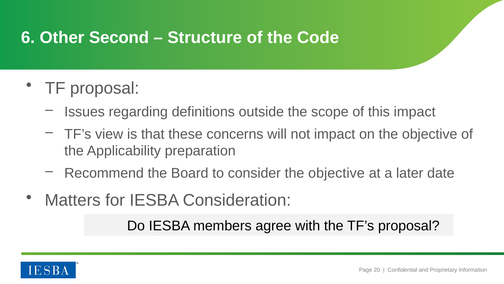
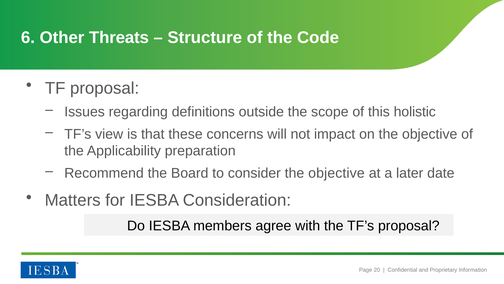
Second: Second -> Threats
this impact: impact -> holistic
